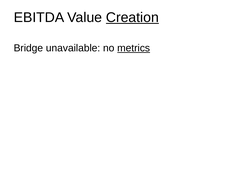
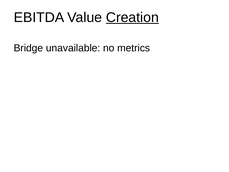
metrics underline: present -> none
